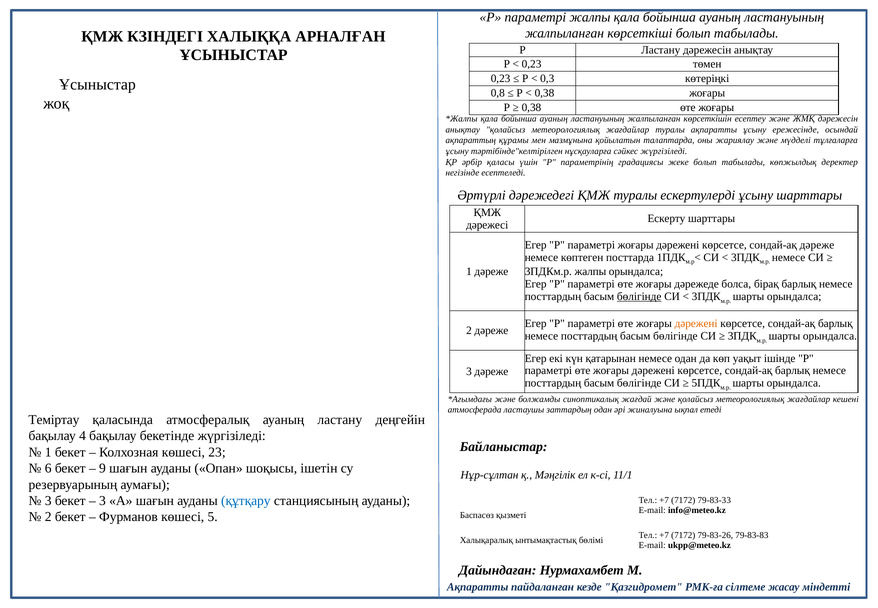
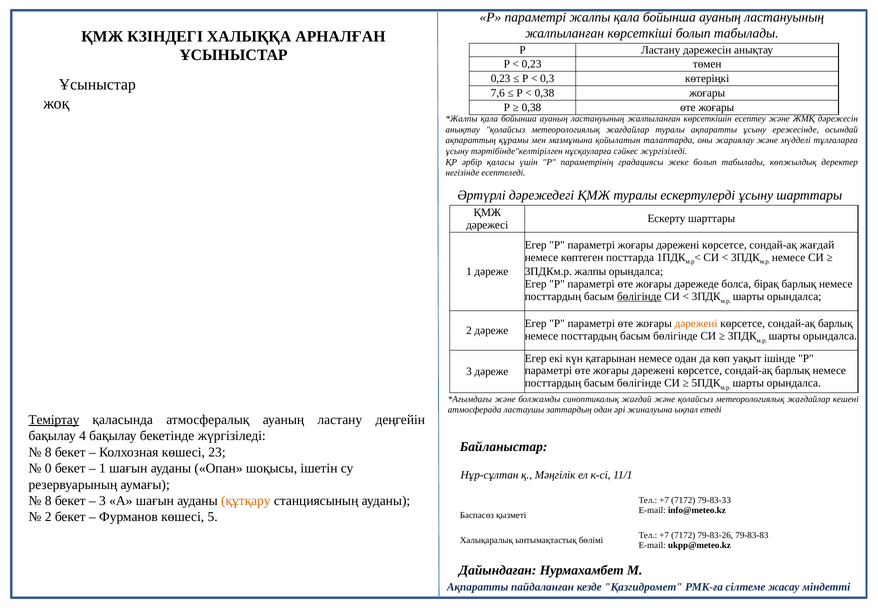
0,8: 0,8 -> 7,6
сондай-ақ дәреже: дәреже -> жағдай
Теміртау underline: none -> present
1 at (48, 452): 1 -> 8
6: 6 -> 0
9 at (102, 468): 9 -> 1
3 at (48, 501): 3 -> 8
құтқару colour: blue -> orange
